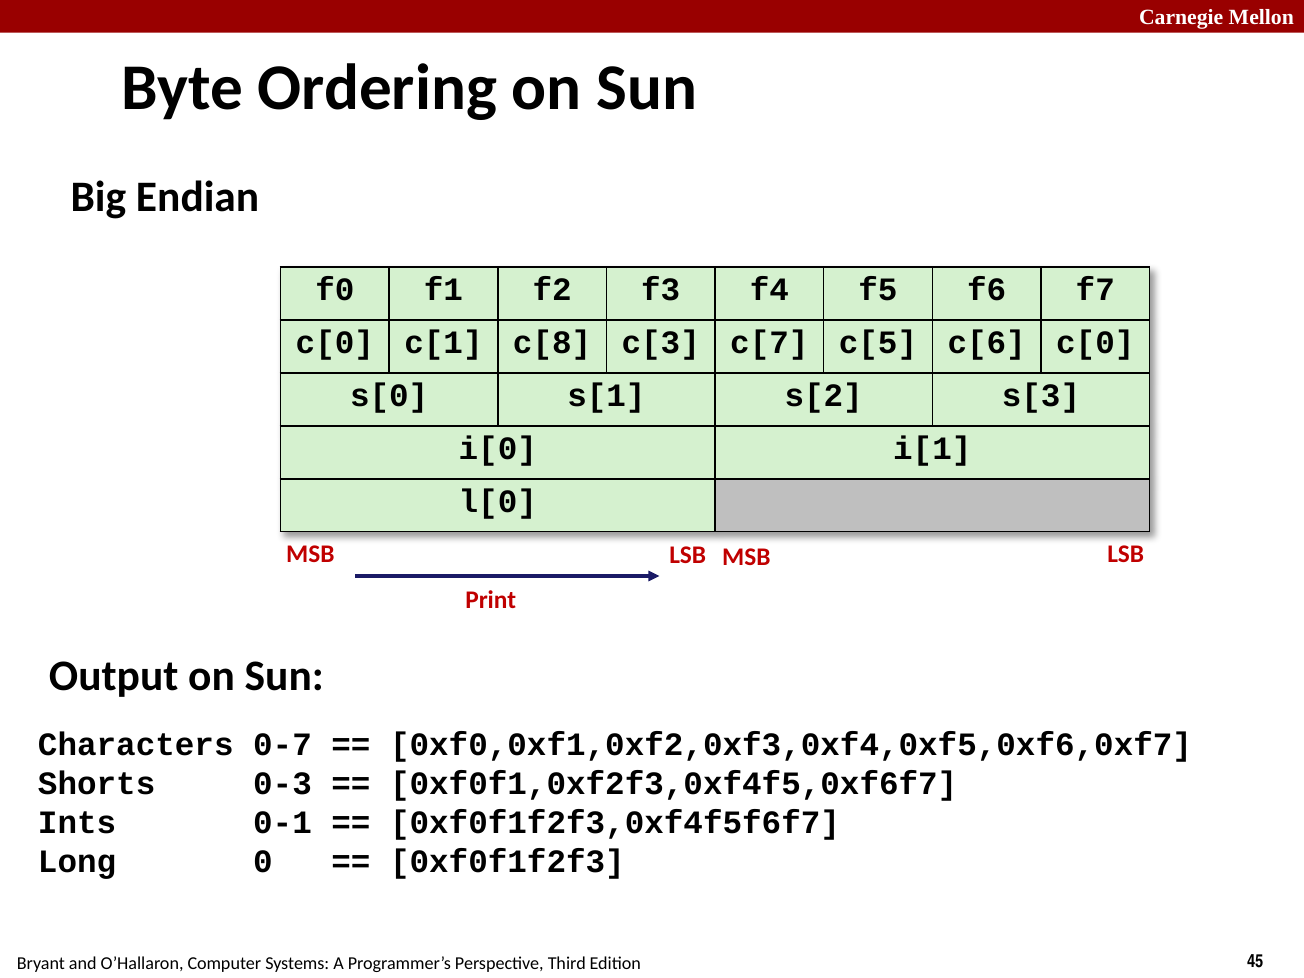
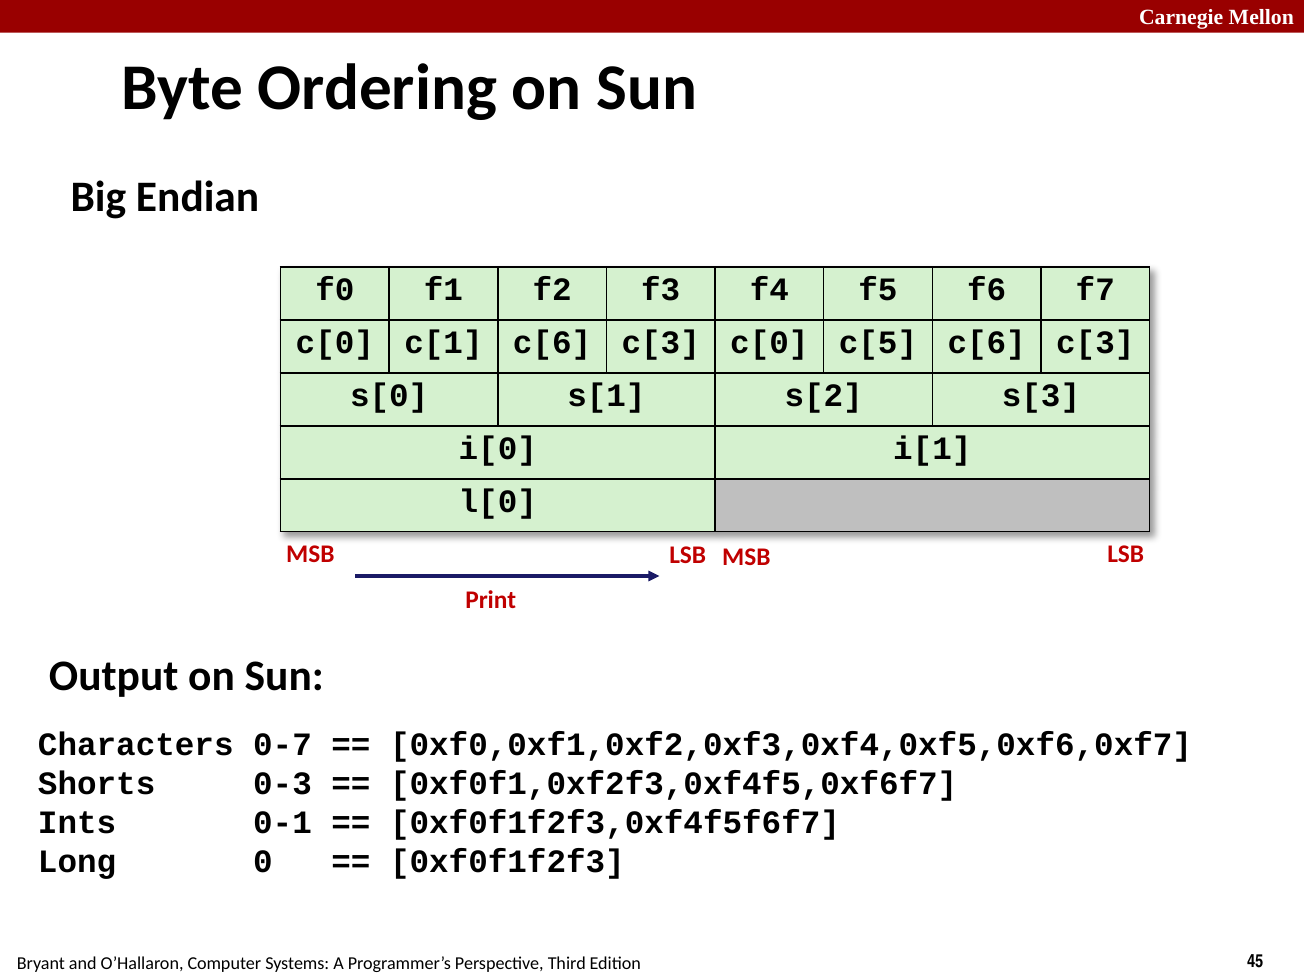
c[1 c[8: c[8 -> c[6
c[3 c[7: c[7 -> c[0
c[5 c[6 c[0: c[0 -> c[3
